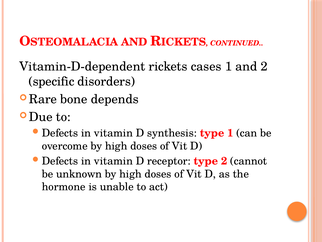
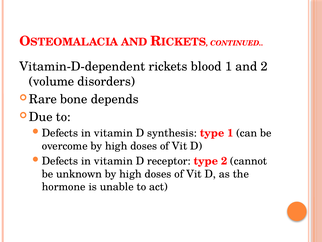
cases: cases -> blood
specific: specific -> volume
